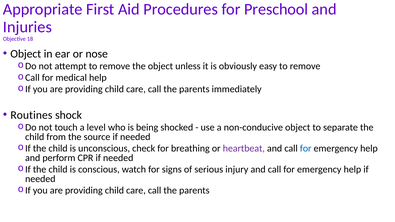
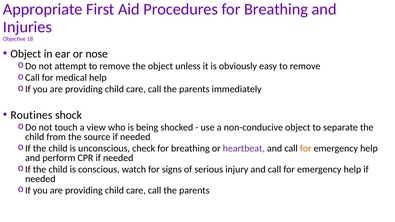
Procedures for Preschool: Preschool -> Breathing
level: level -> view
for at (306, 148) colour: blue -> orange
